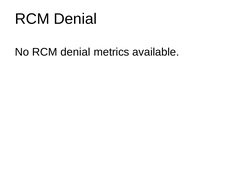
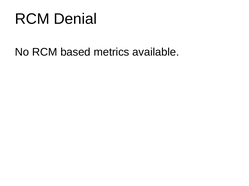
No RCM denial: denial -> based
